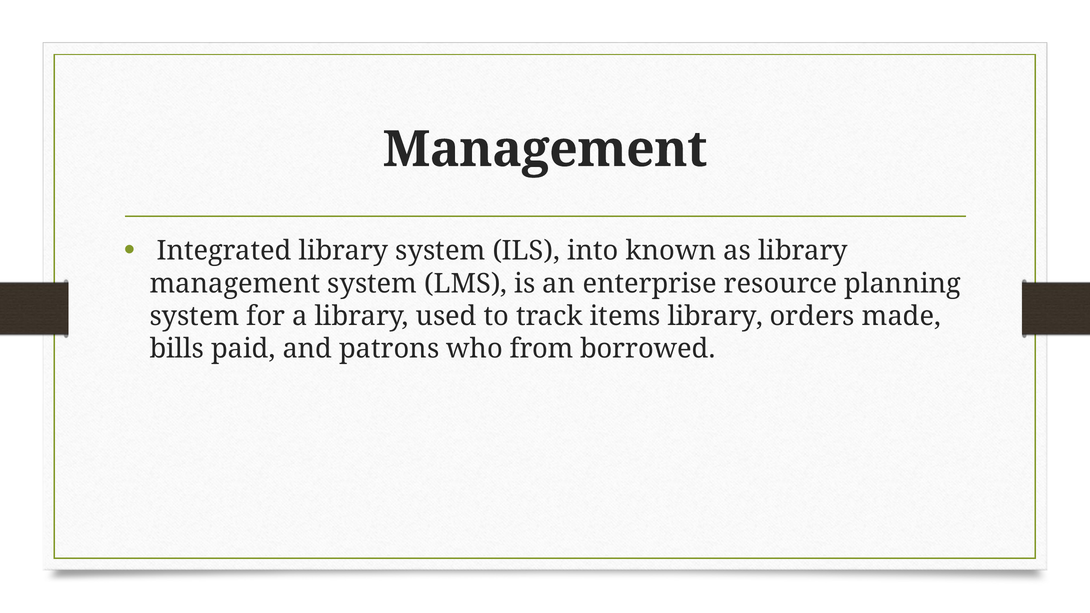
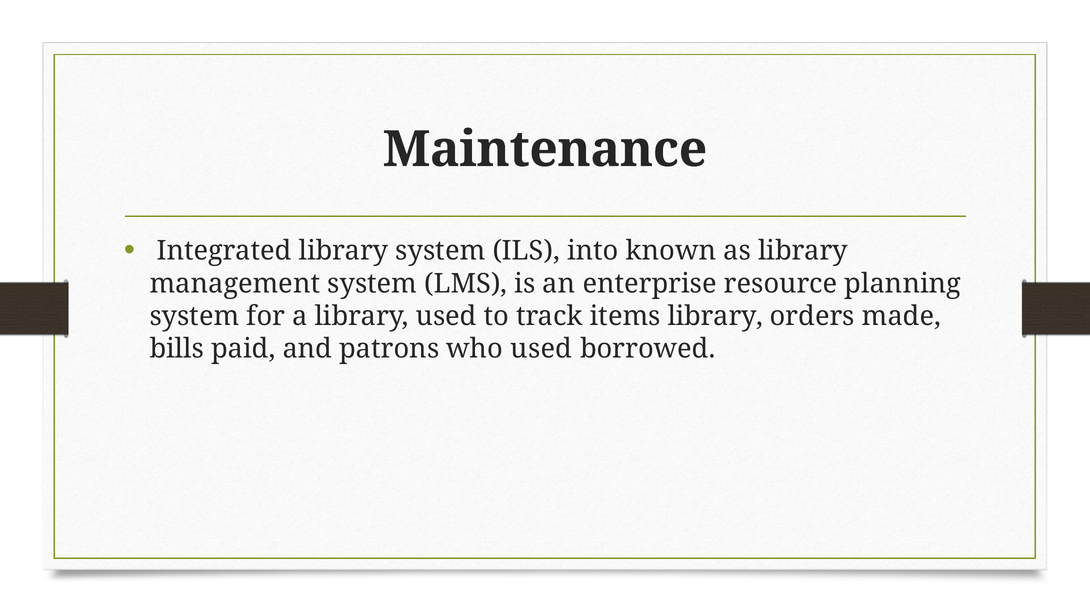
Management at (545, 150): Management -> Maintenance
who from: from -> used
